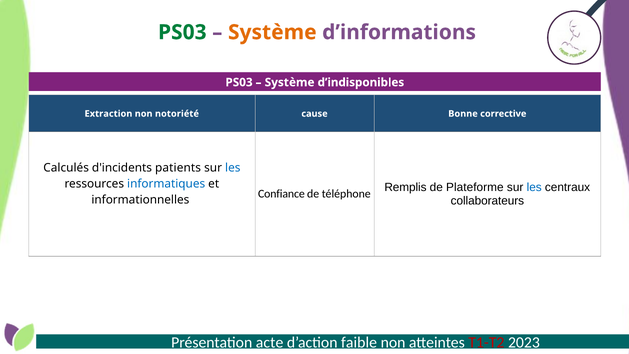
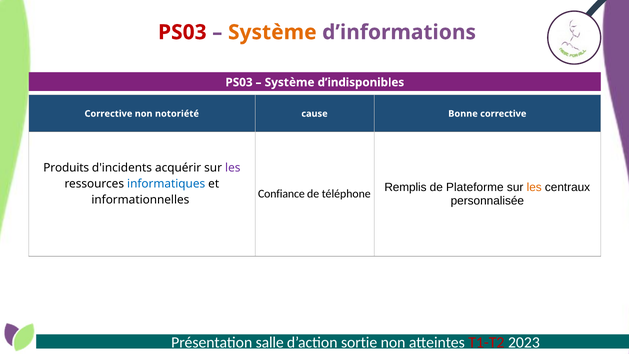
PS03 at (182, 32) colour: green -> red
Extraction at (108, 114): Extraction -> Corrective
Calculés: Calculés -> Produits
patients: patients -> acquérir
les at (233, 168) colour: blue -> purple
les at (534, 187) colour: blue -> orange
collaborateurs: collaborateurs -> personnalisée
acte: acte -> salle
faible: faible -> sortie
